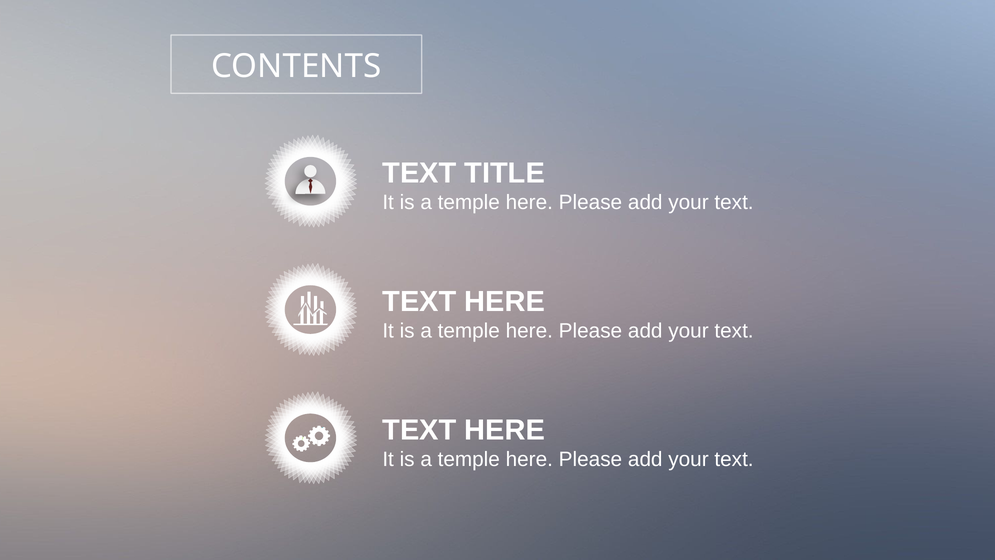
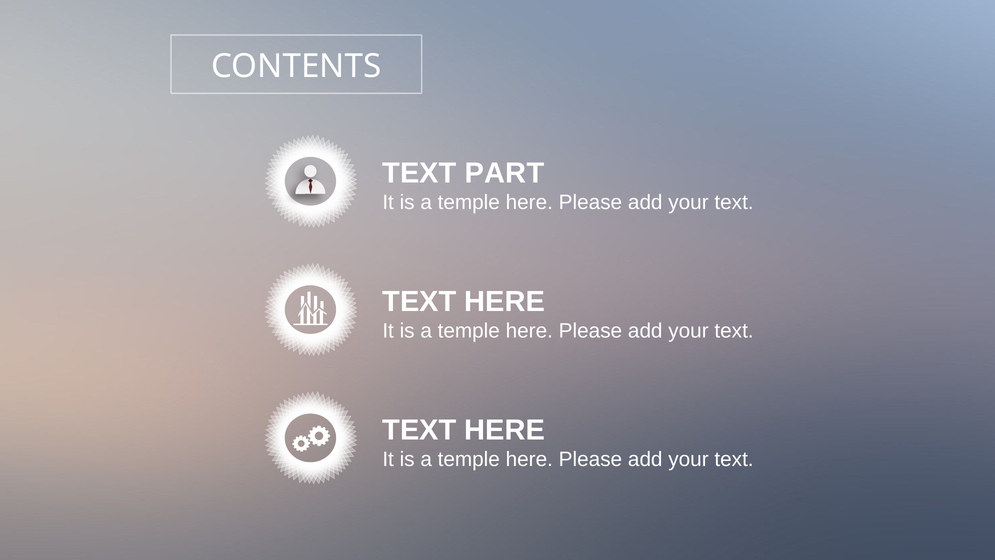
TITLE: TITLE -> PART
